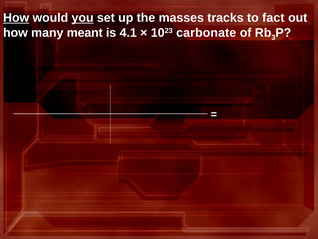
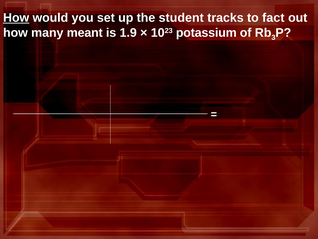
you underline: present -> none
masses: masses -> student
4.1: 4.1 -> 1.9
carbonate: carbonate -> potassium
